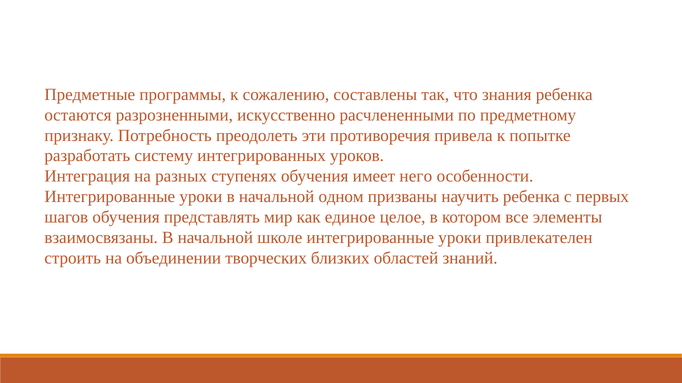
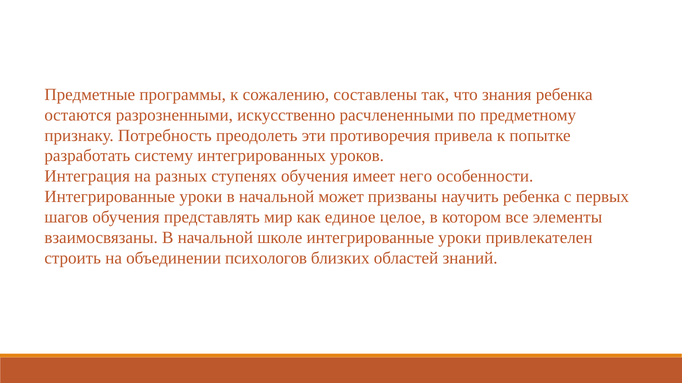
одном: одном -> может
творческих: творческих -> психологов
